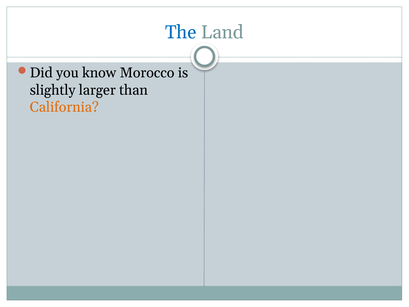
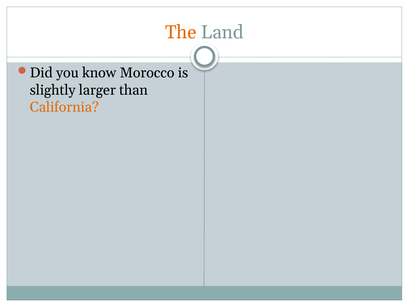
The colour: blue -> orange
